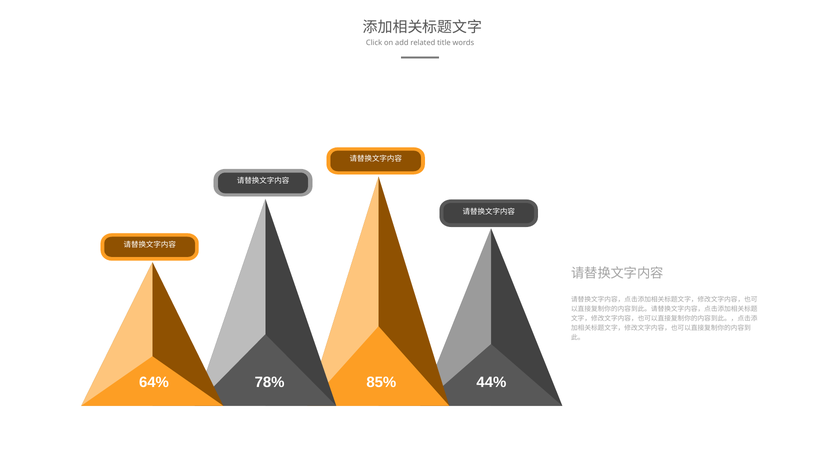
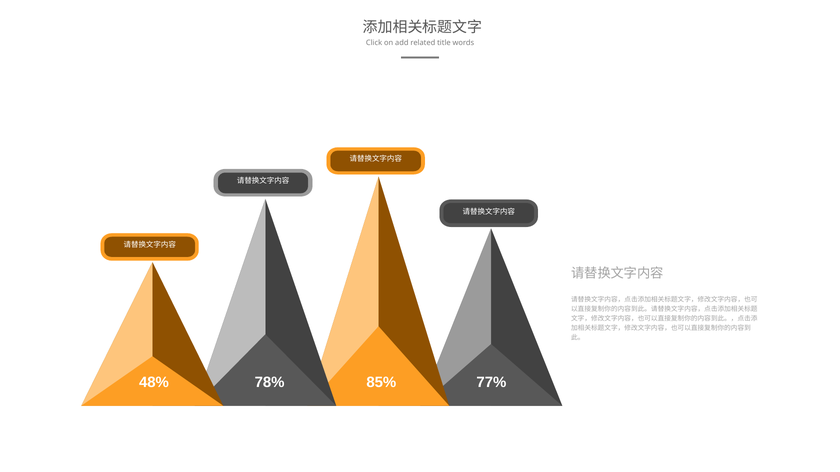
64%: 64% -> 48%
44%: 44% -> 77%
